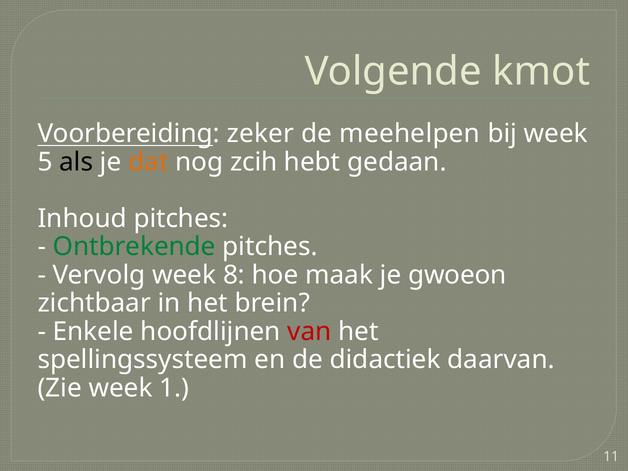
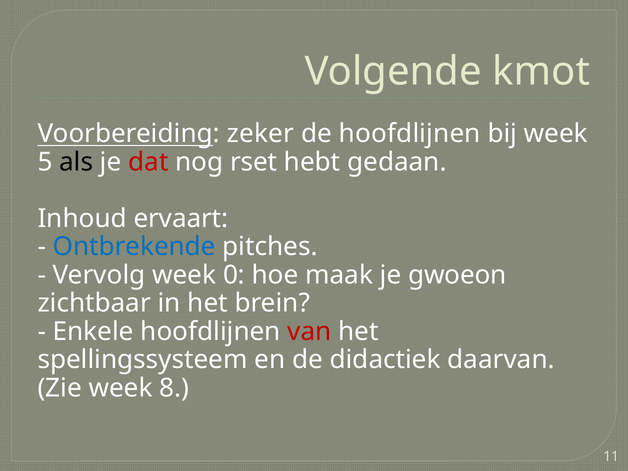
de meehelpen: meehelpen -> hoofdlijnen
dat colour: orange -> red
zcih: zcih -> rset
Inhoud pitches: pitches -> ervaart
Ontbrekende colour: green -> blue
8: 8 -> 0
1: 1 -> 8
